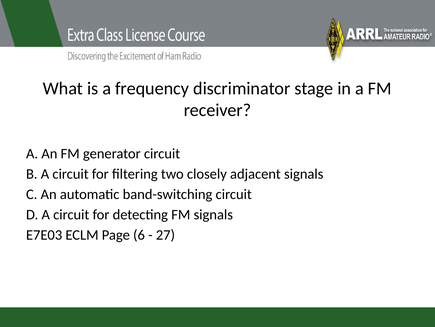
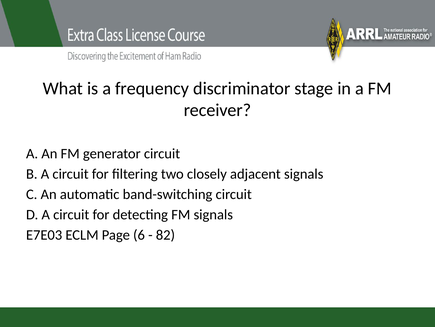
27: 27 -> 82
